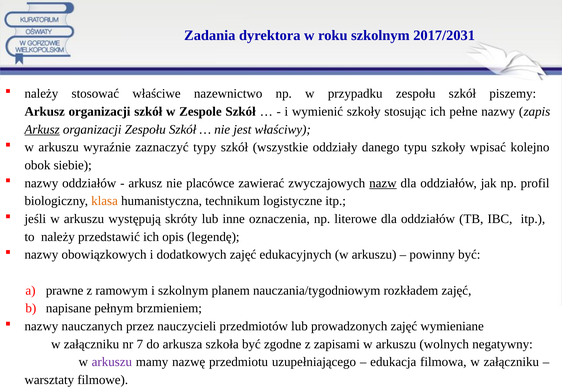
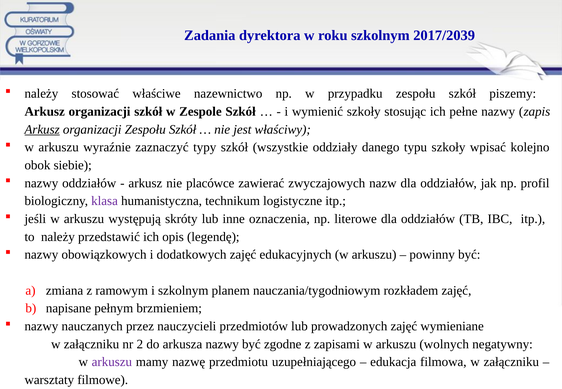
2017/2031: 2017/2031 -> 2017/2039
nazw underline: present -> none
klasa colour: orange -> purple
prawne: prawne -> zmiana
7: 7 -> 2
arkusza szkoła: szkoła -> nazwy
